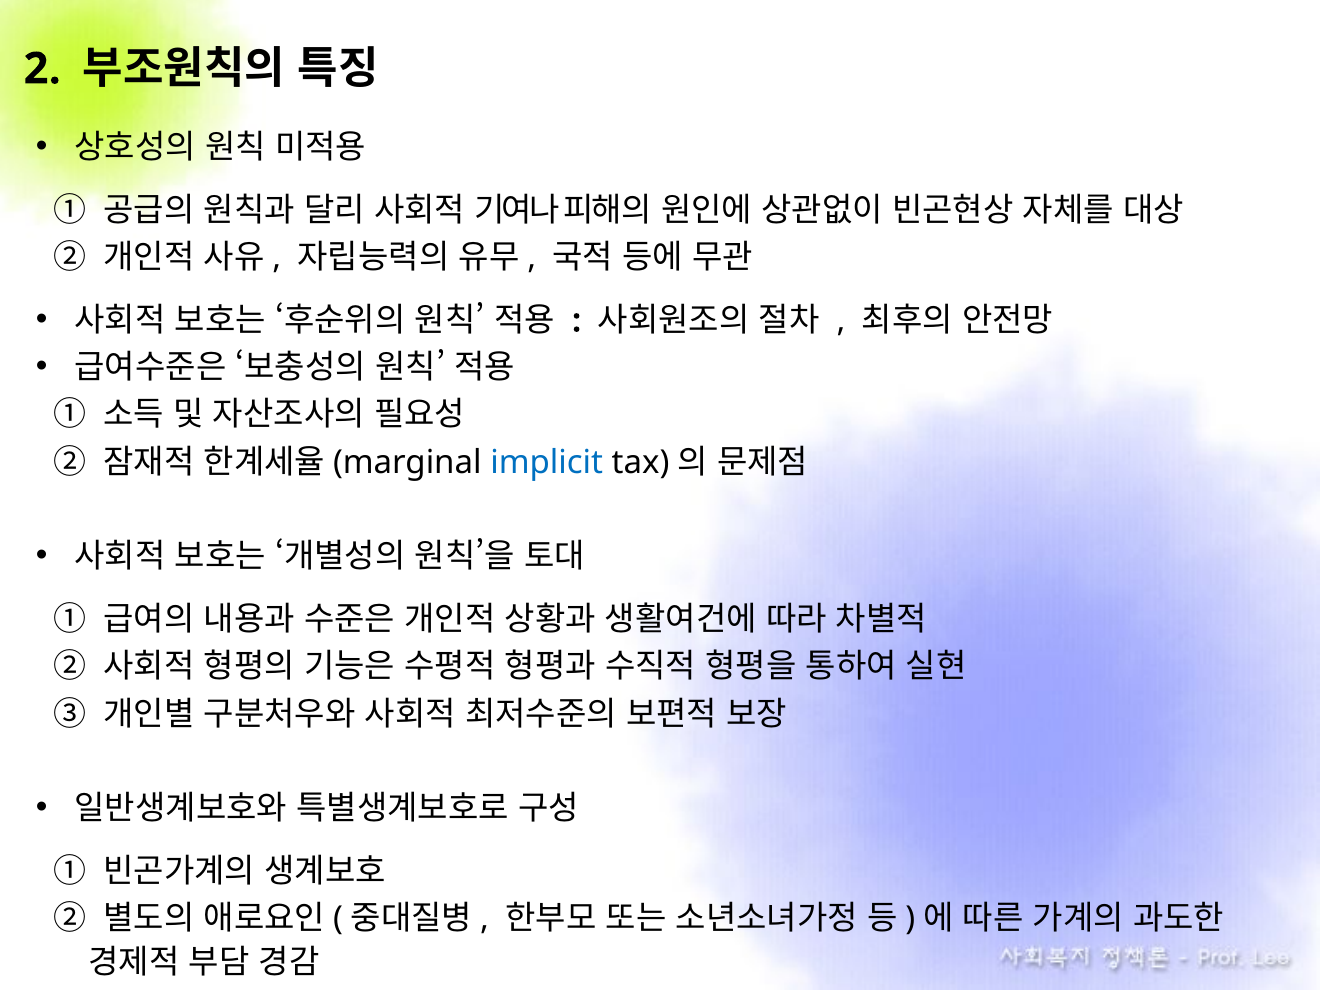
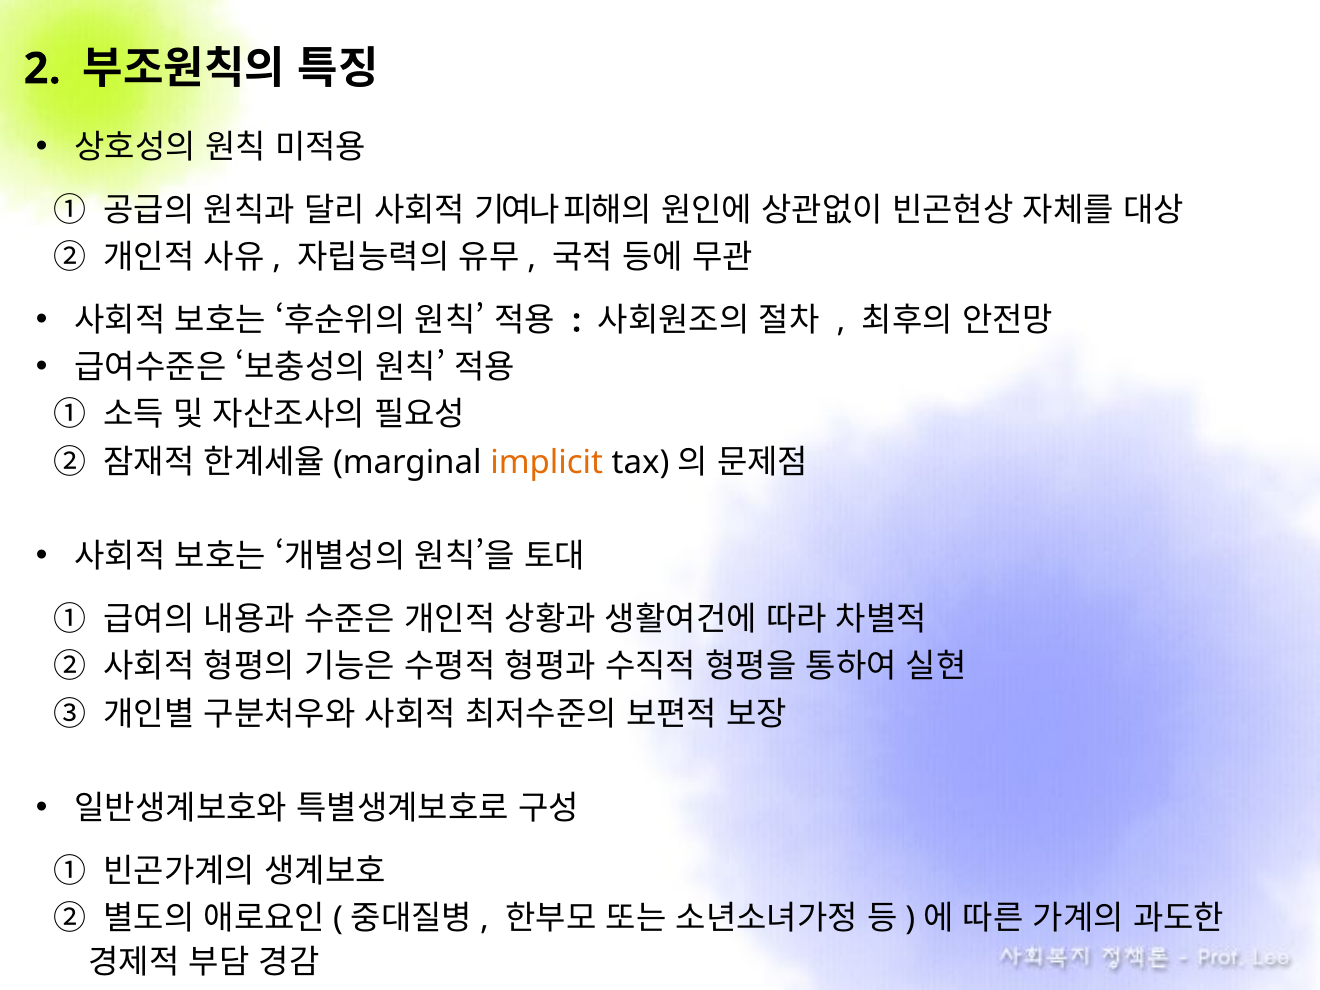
implicit colour: blue -> orange
